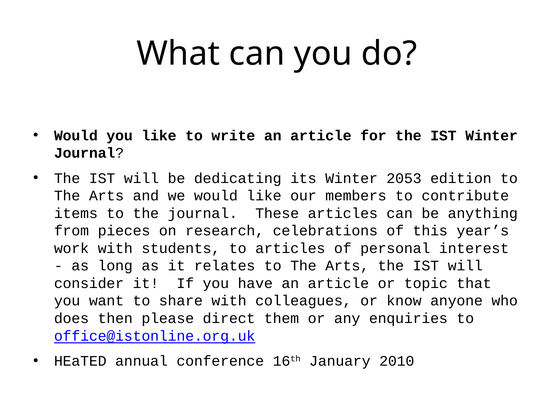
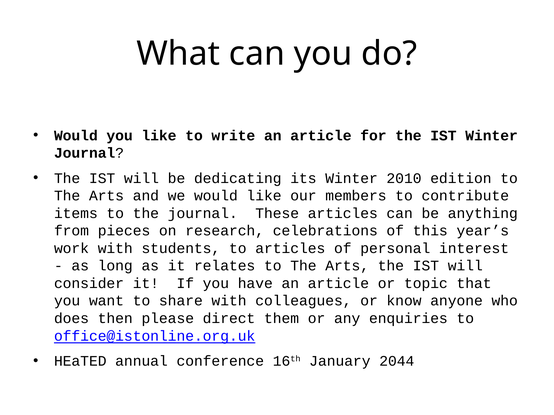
2053: 2053 -> 2010
2010: 2010 -> 2044
